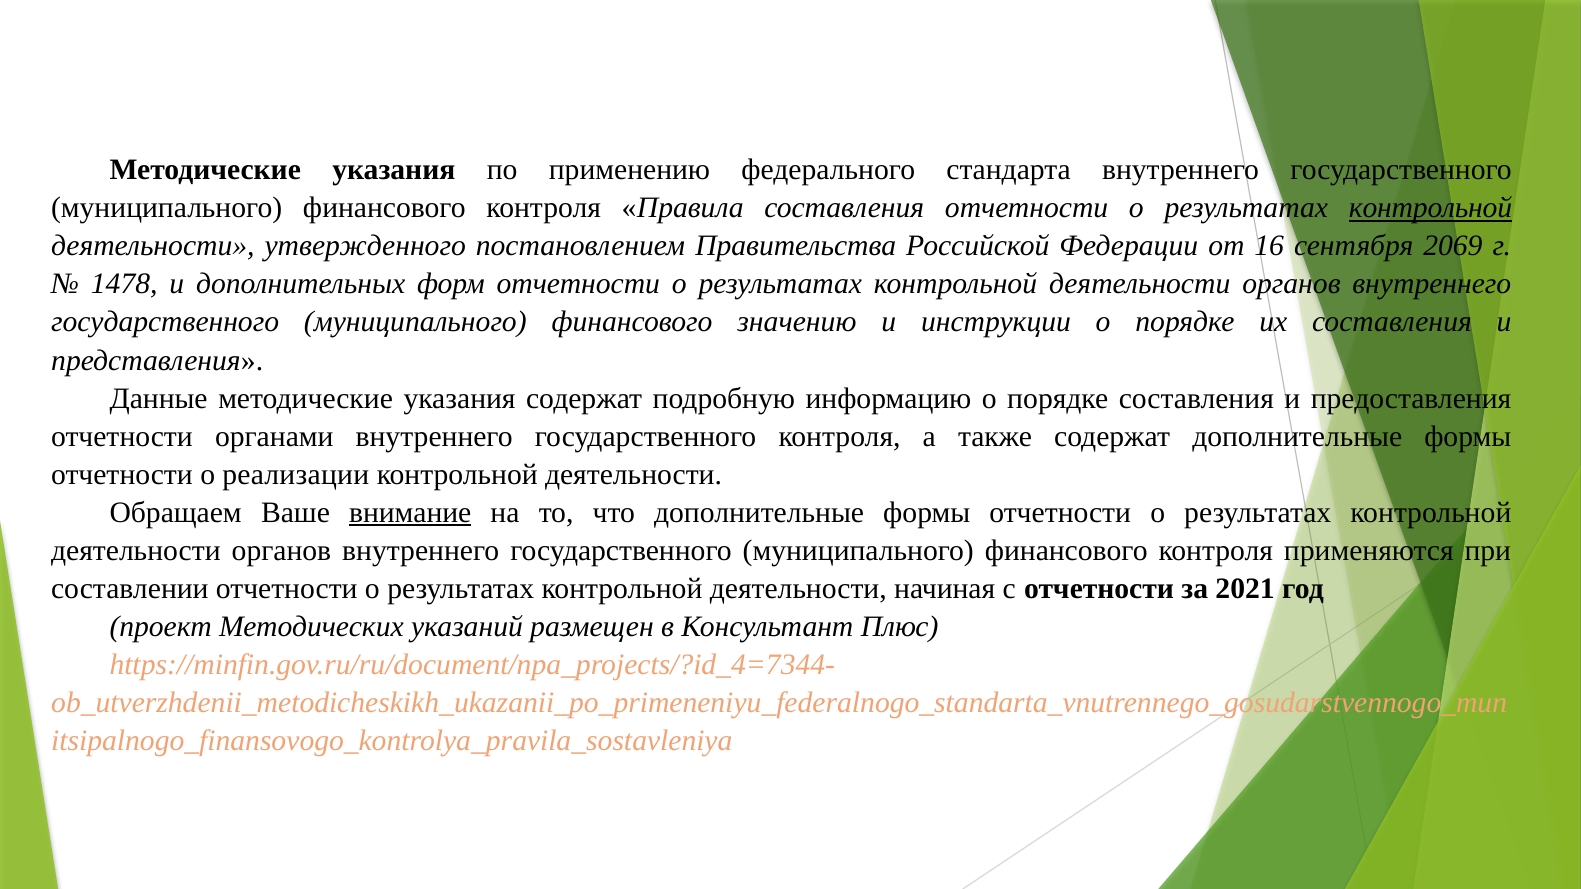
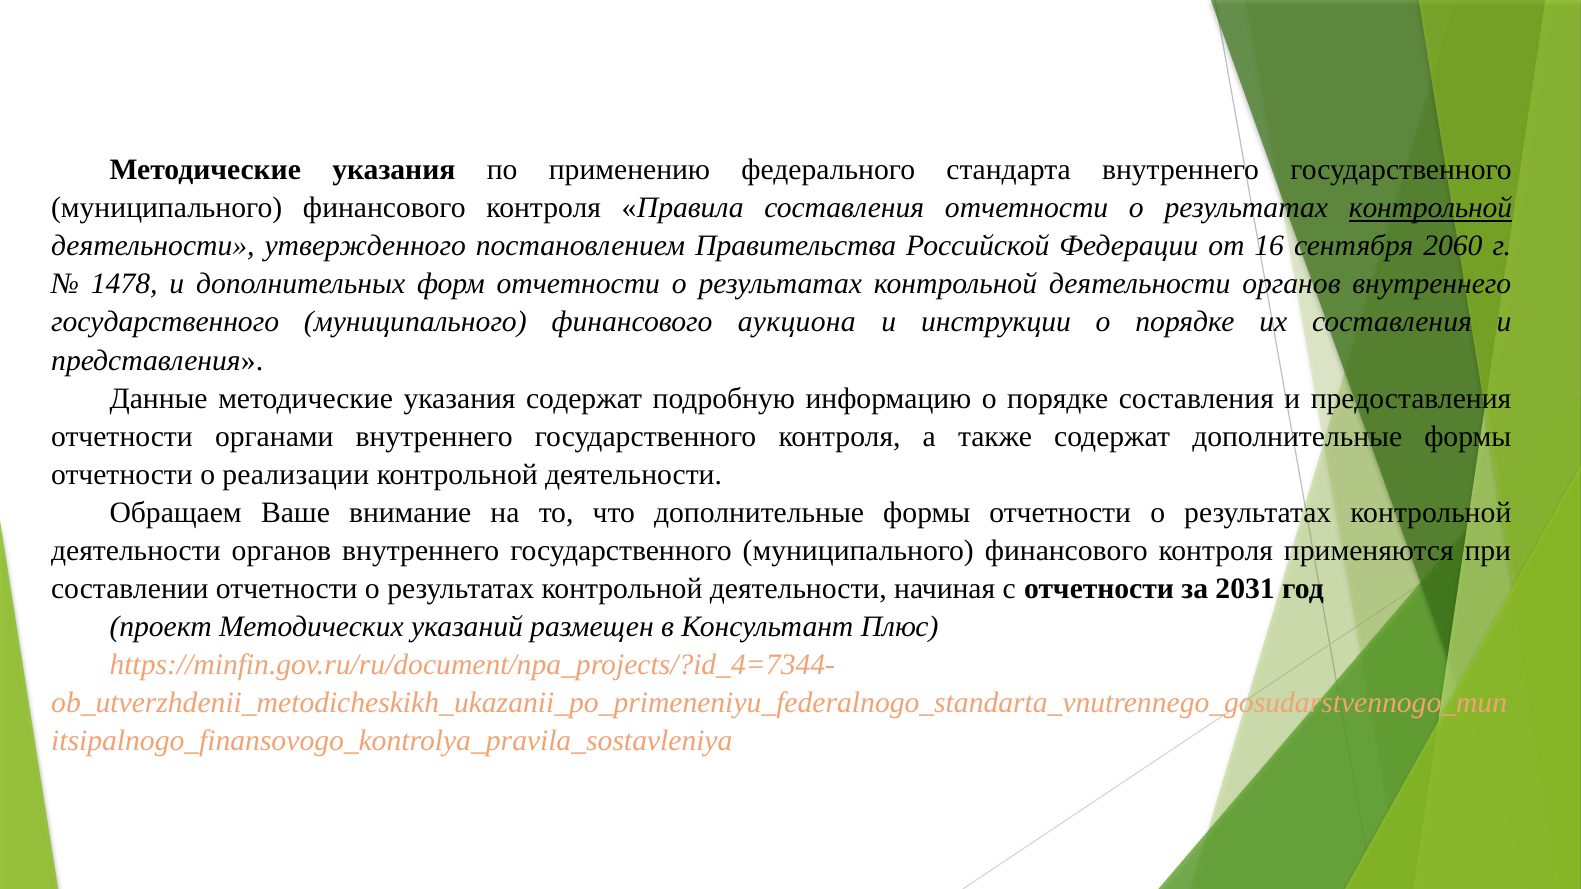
2069: 2069 -> 2060
значению: значению -> аукциона
внимание underline: present -> none
2021: 2021 -> 2031
